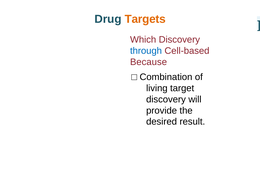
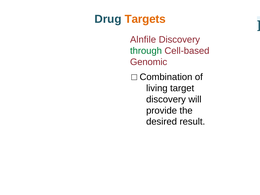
Which: Which -> Alnfile
through colour: blue -> green
Because: Because -> Genomic
